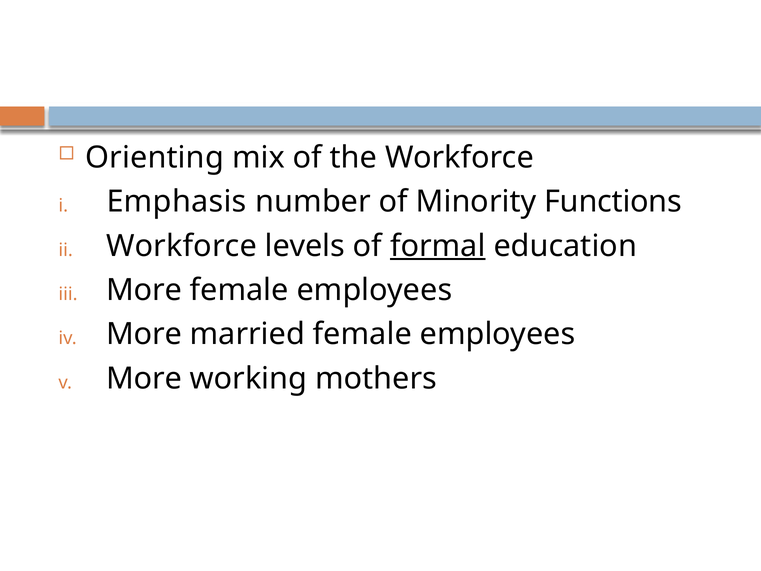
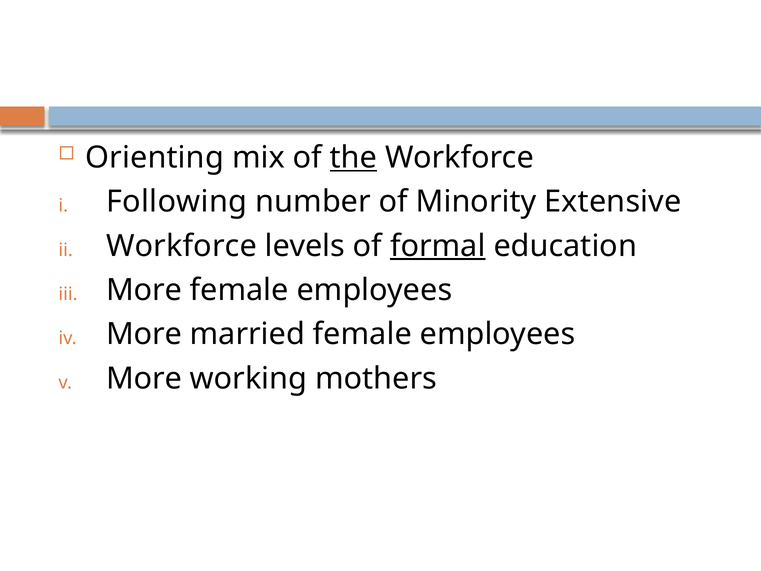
the underline: none -> present
Emphasis: Emphasis -> Following
Functions: Functions -> Extensive
